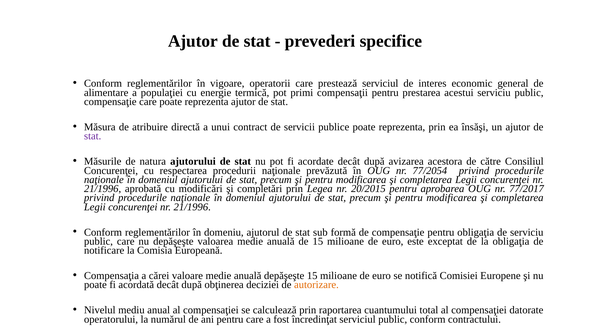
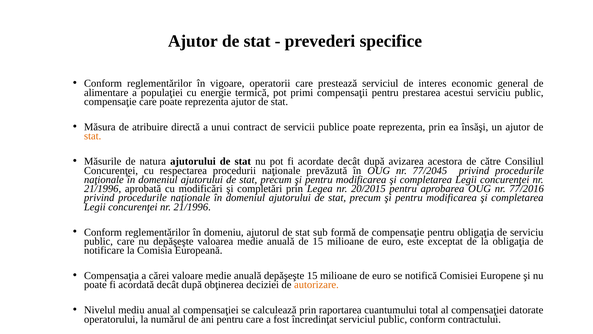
stat at (93, 136) colour: purple -> orange
77/2054: 77/2054 -> 77/2045
77/2017: 77/2017 -> 77/2016
